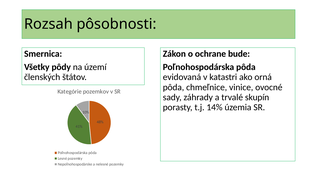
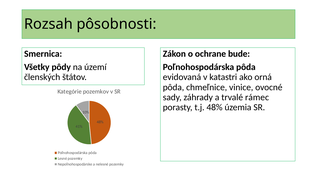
skupín: skupín -> rámec
t.j 14%: 14% -> 48%
